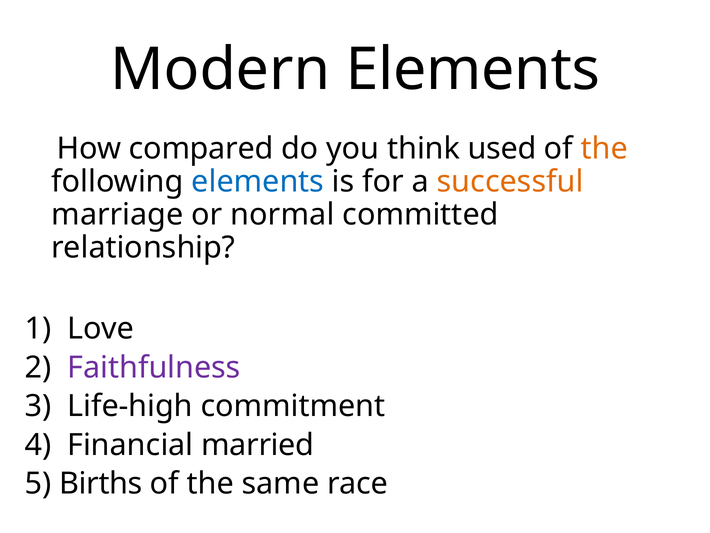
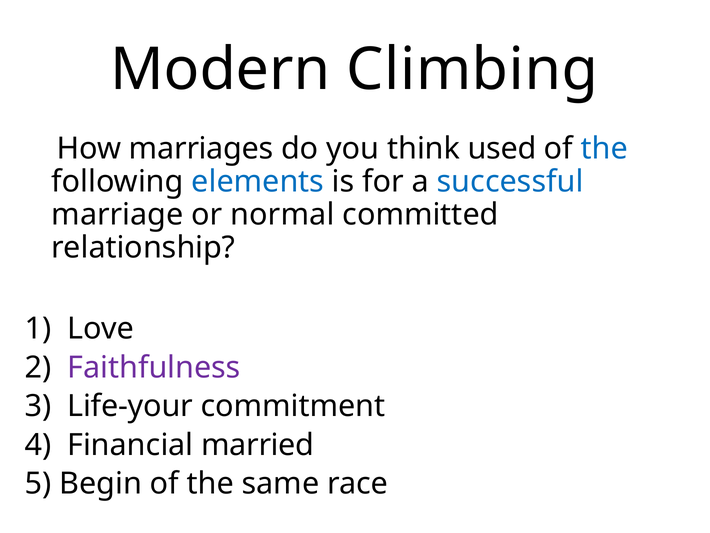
Modern Elements: Elements -> Climbing
compared: compared -> marriages
the at (604, 148) colour: orange -> blue
successful colour: orange -> blue
Life-high: Life-high -> Life-your
Births: Births -> Begin
